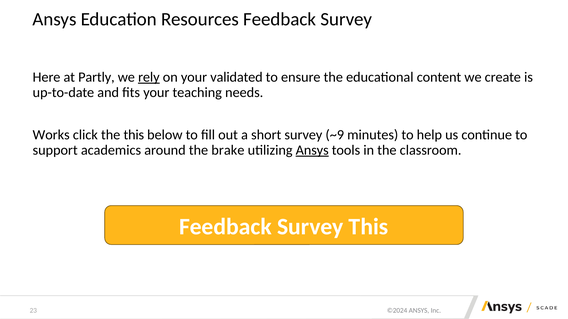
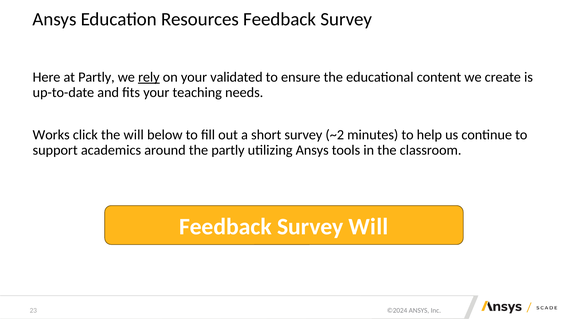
the this: this -> will
~9: ~9 -> ~2
the brake: brake -> partly
Ansys at (312, 150) underline: present -> none
Survey This: This -> Will
